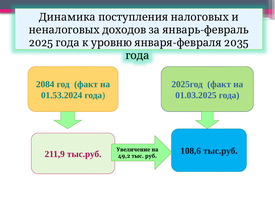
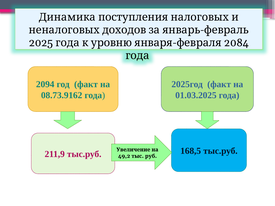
2035: 2035 -> 2084
2084: 2084 -> 2094
01.53.2024: 01.53.2024 -> 08.73.9162
108,6: 108,6 -> 168,5
